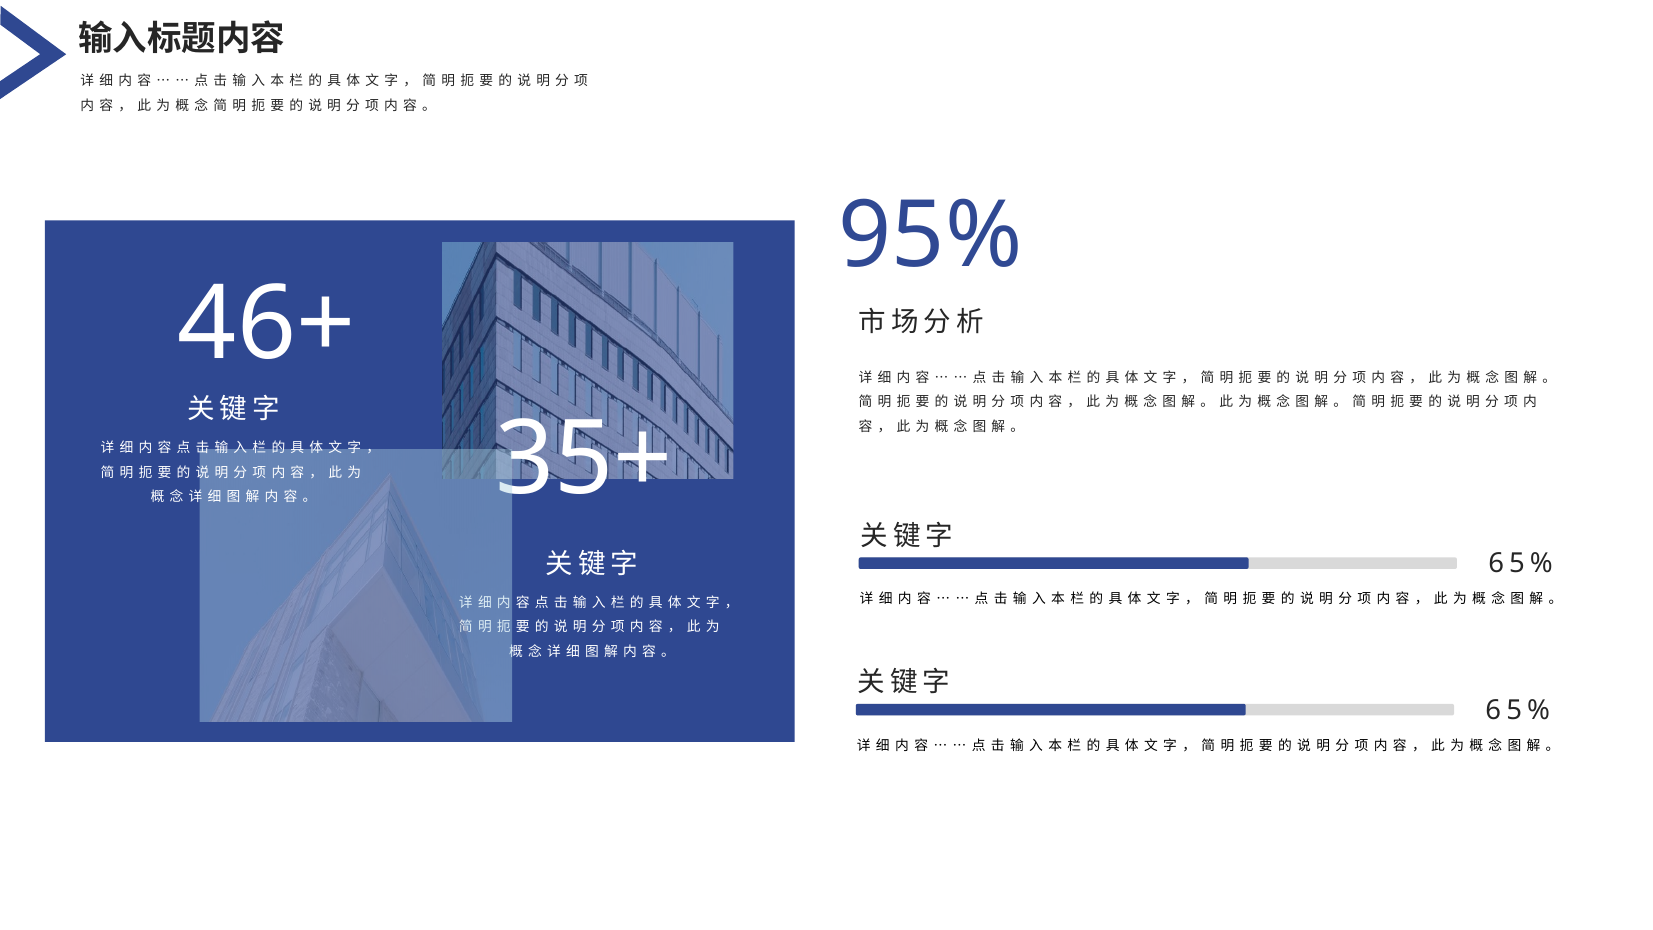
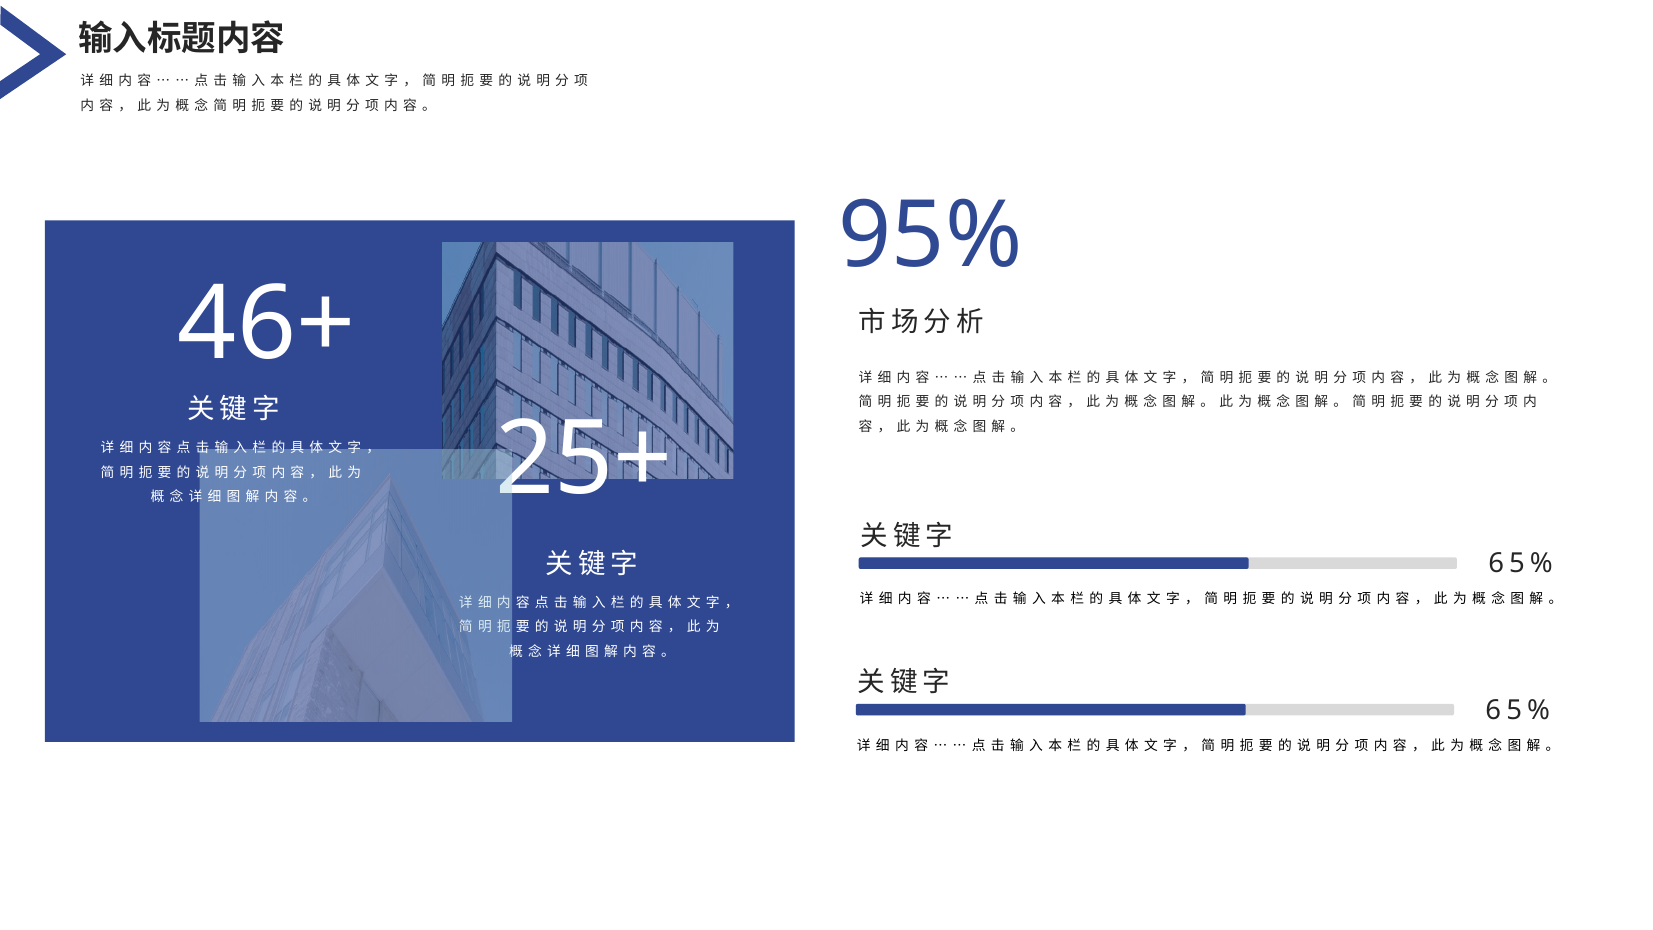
35+: 35+ -> 25+
